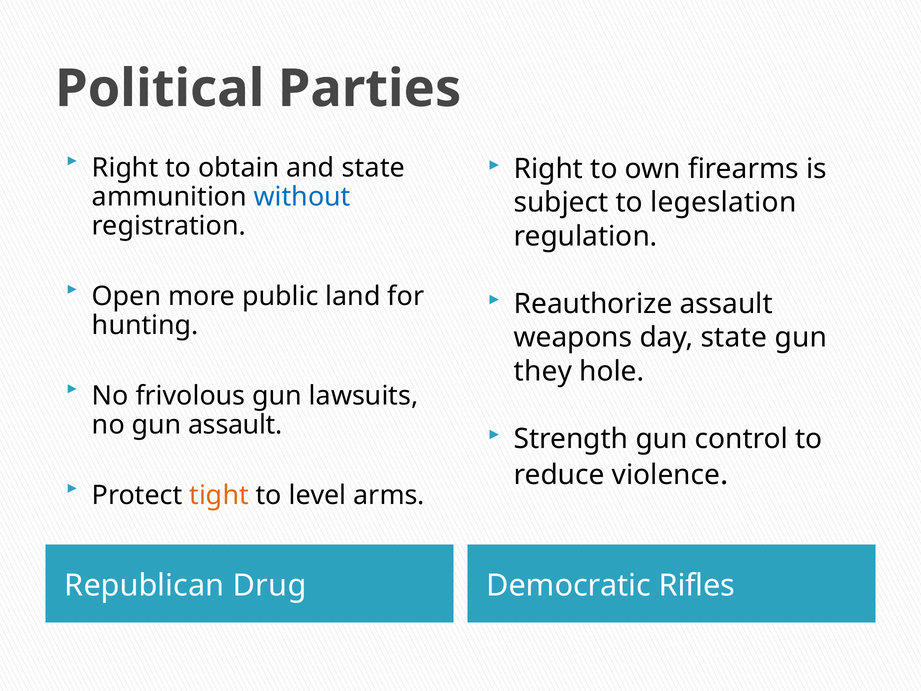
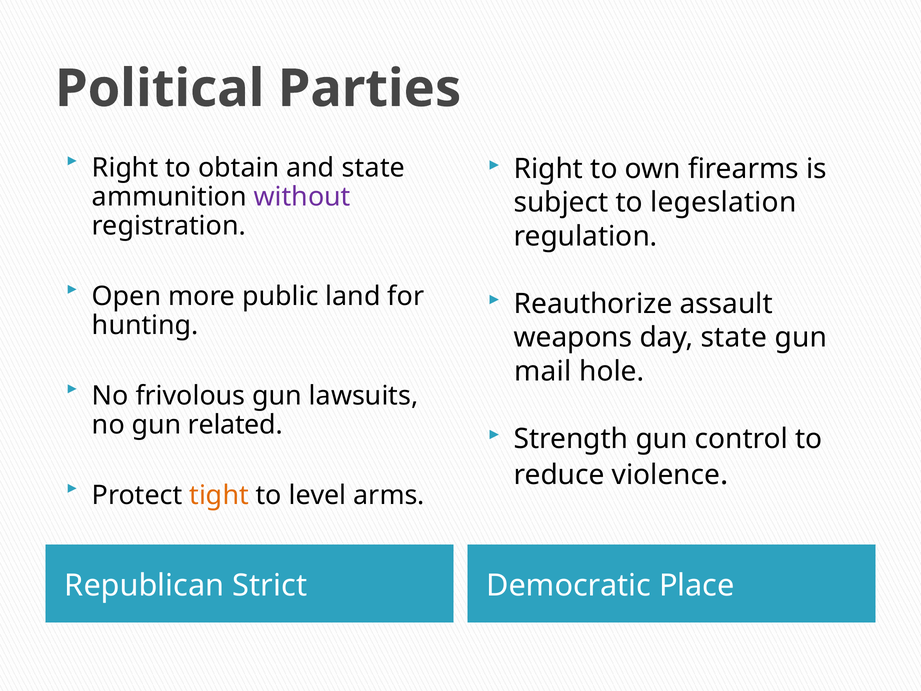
without colour: blue -> purple
they: they -> mail
gun assault: assault -> related
Drug: Drug -> Strict
Rifles: Rifles -> Place
